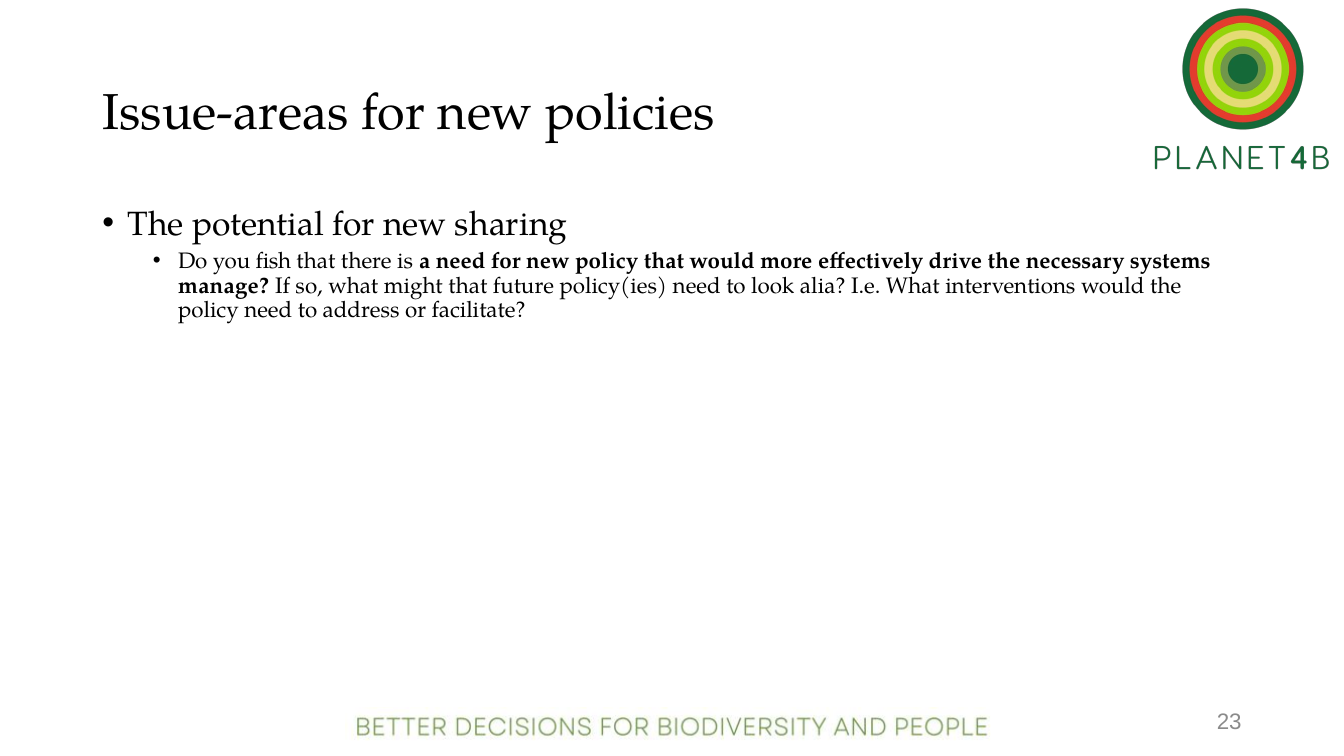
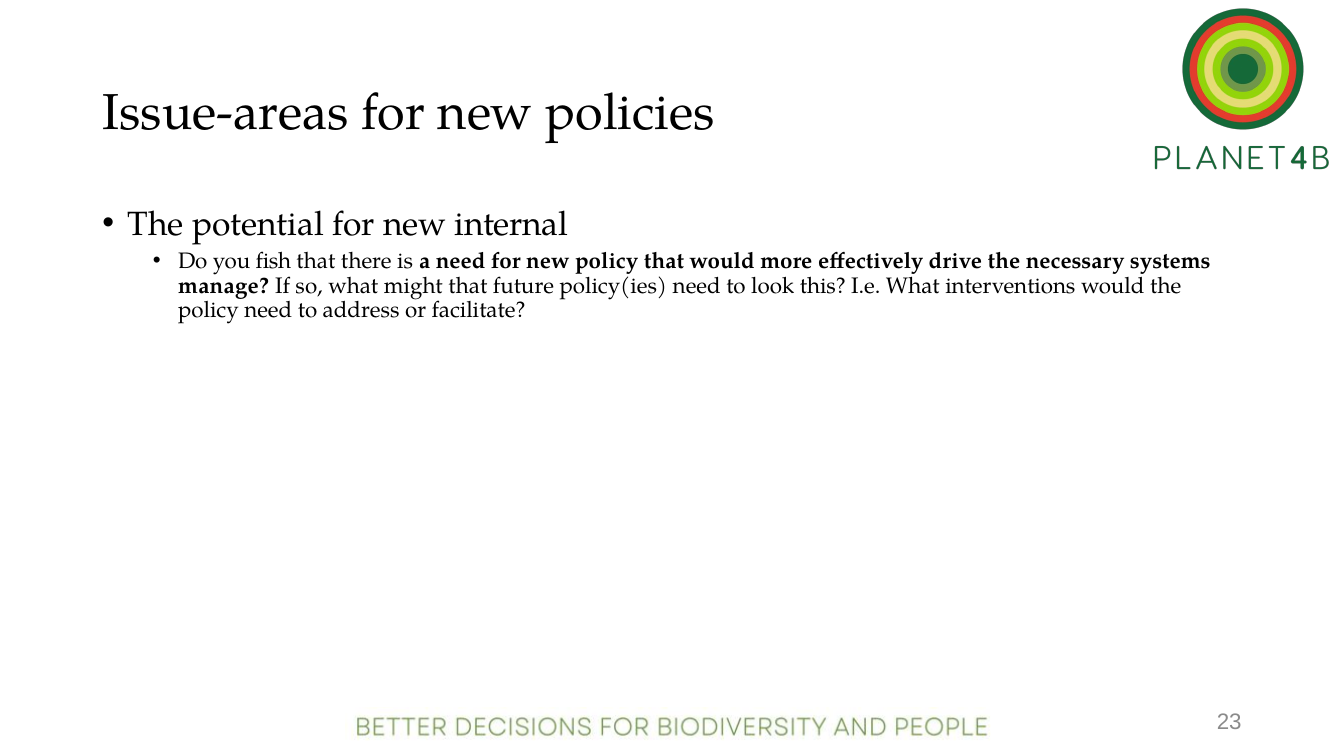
sharing: sharing -> internal
alia: alia -> this
